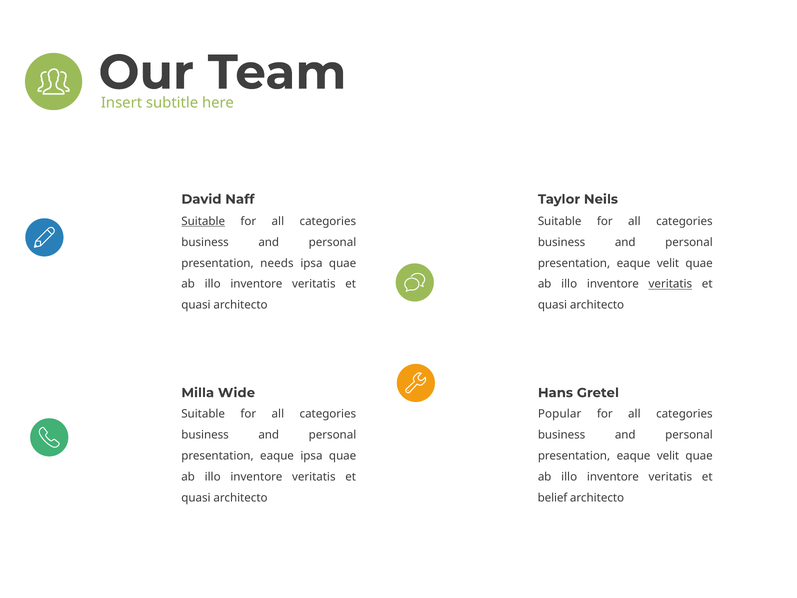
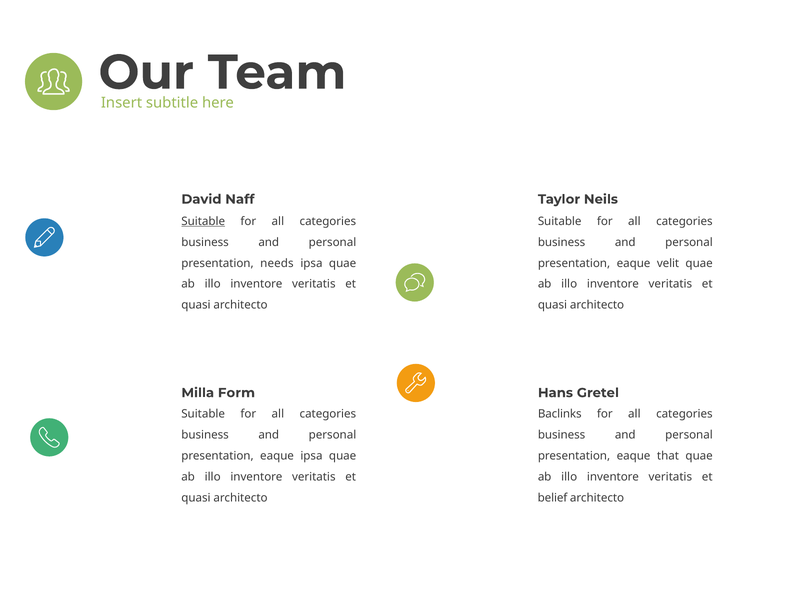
veritatis at (670, 284) underline: present -> none
Wide: Wide -> Form
Popular: Popular -> Baclinks
velit at (668, 456): velit -> that
